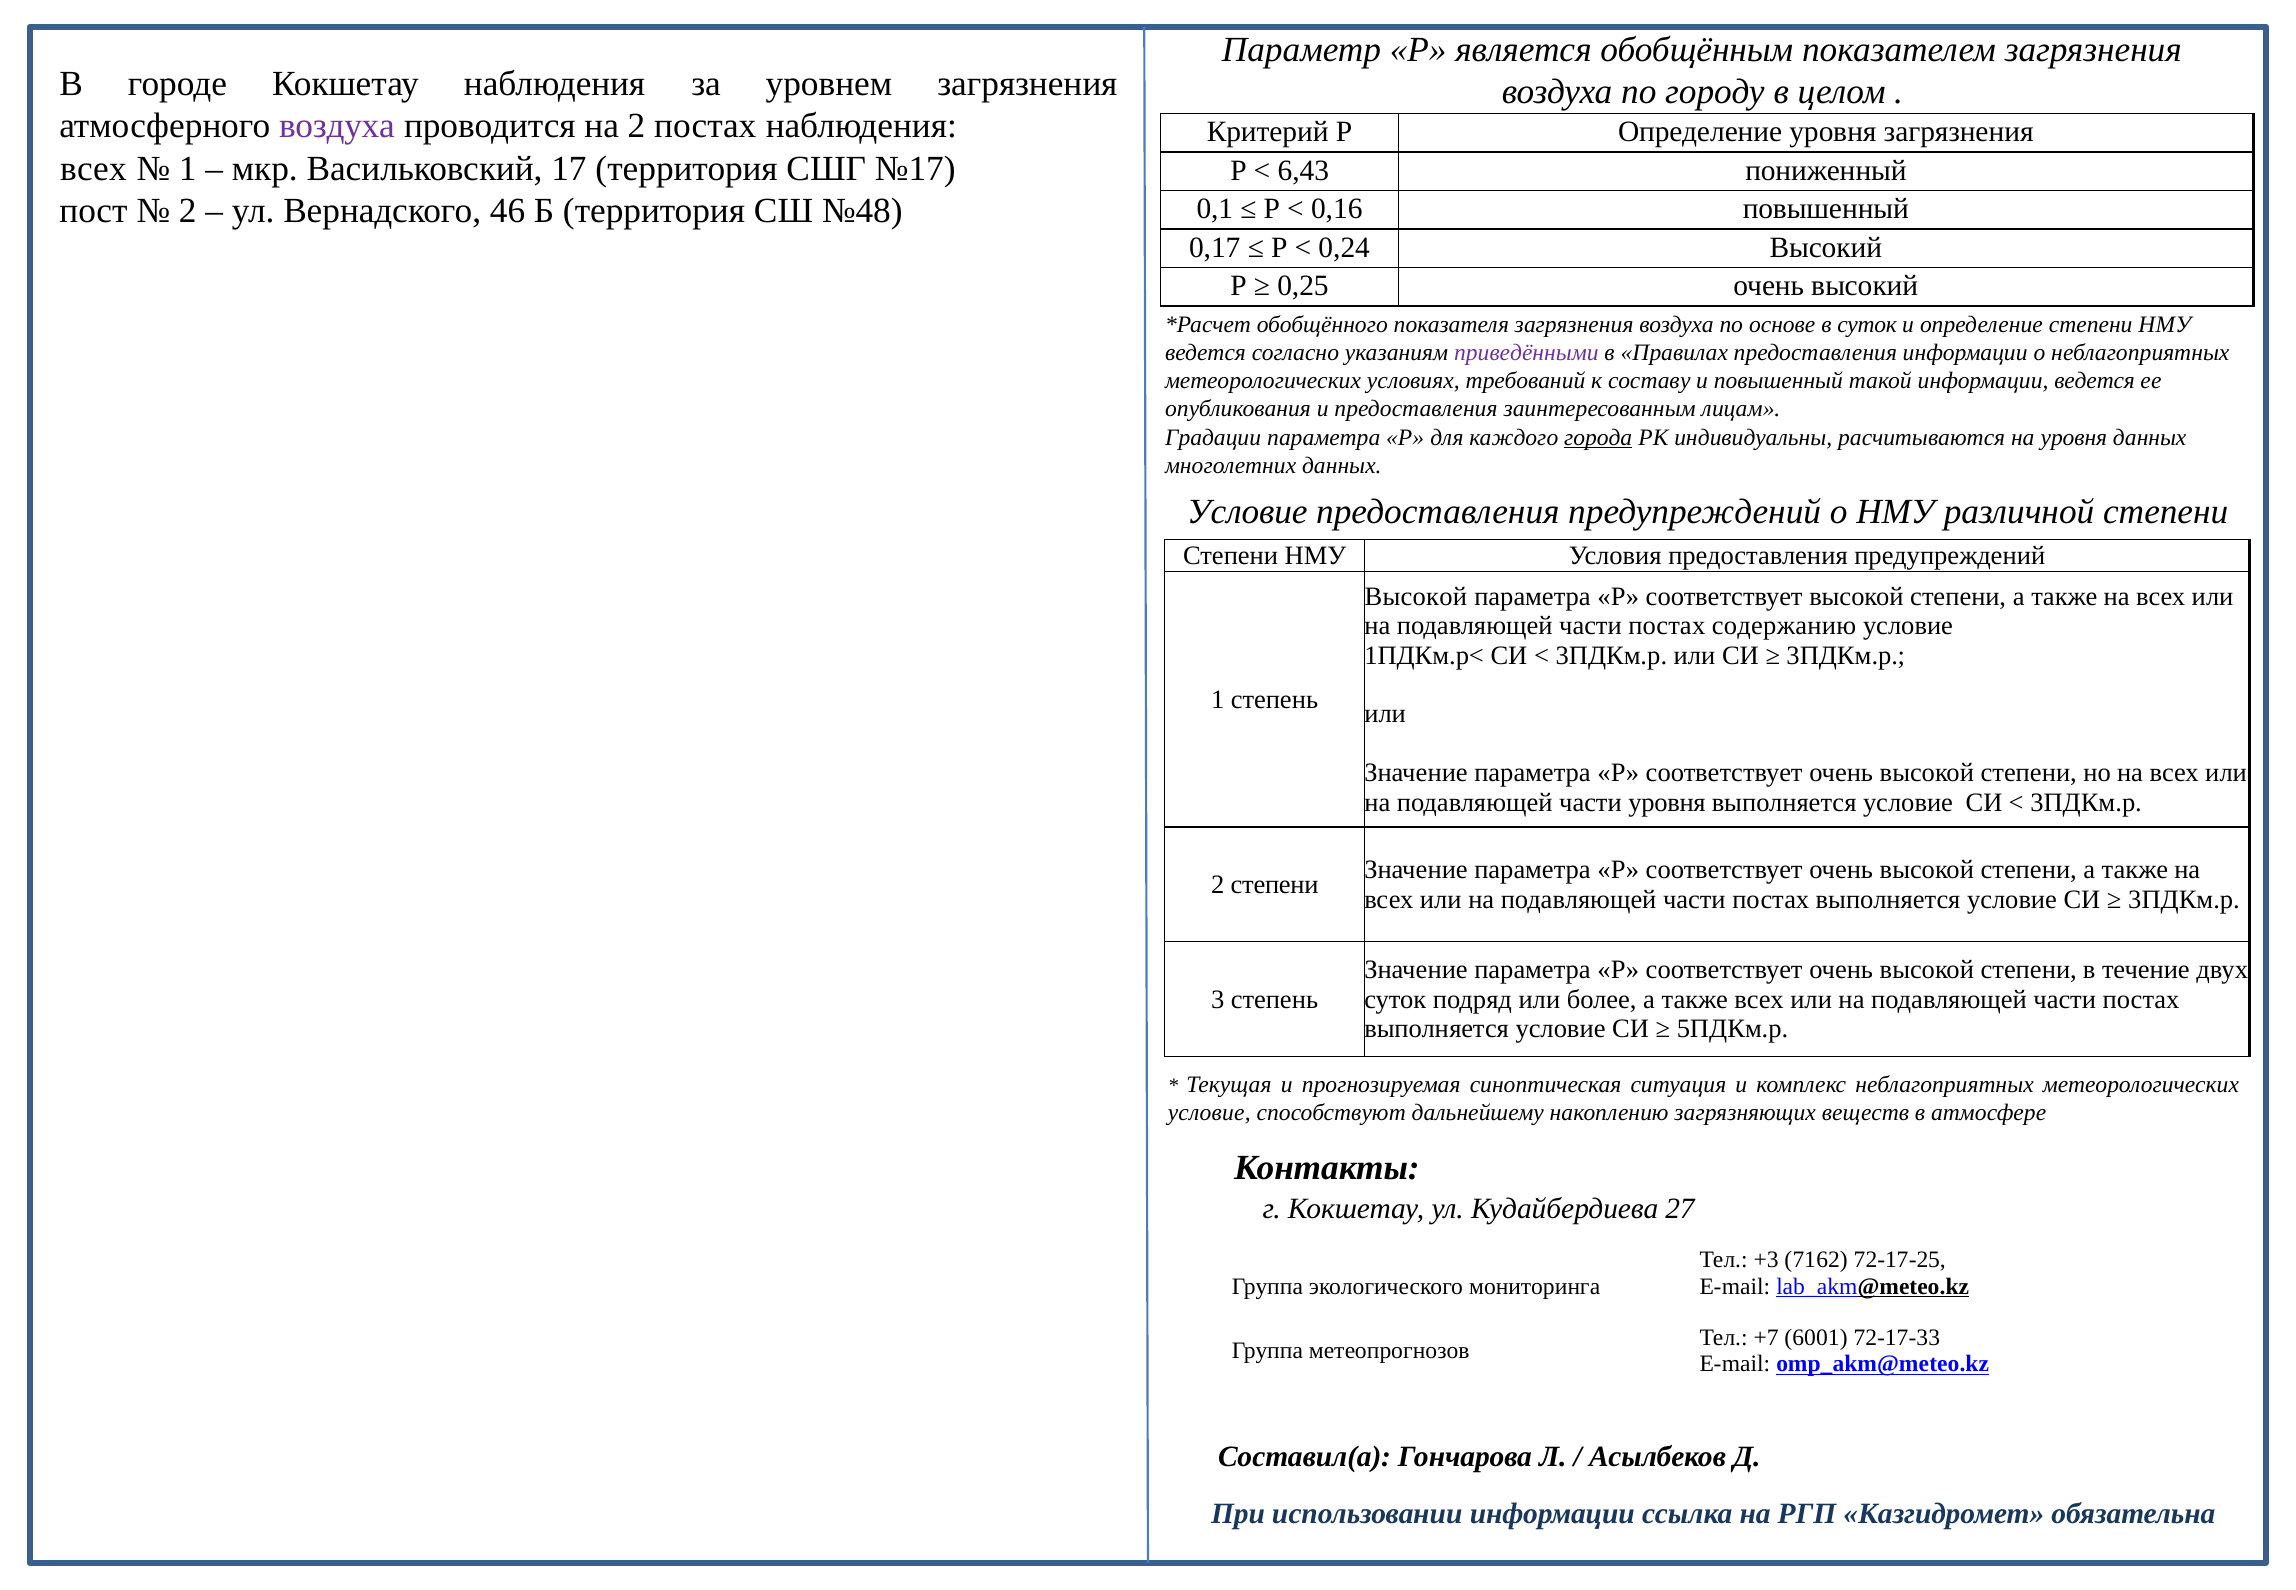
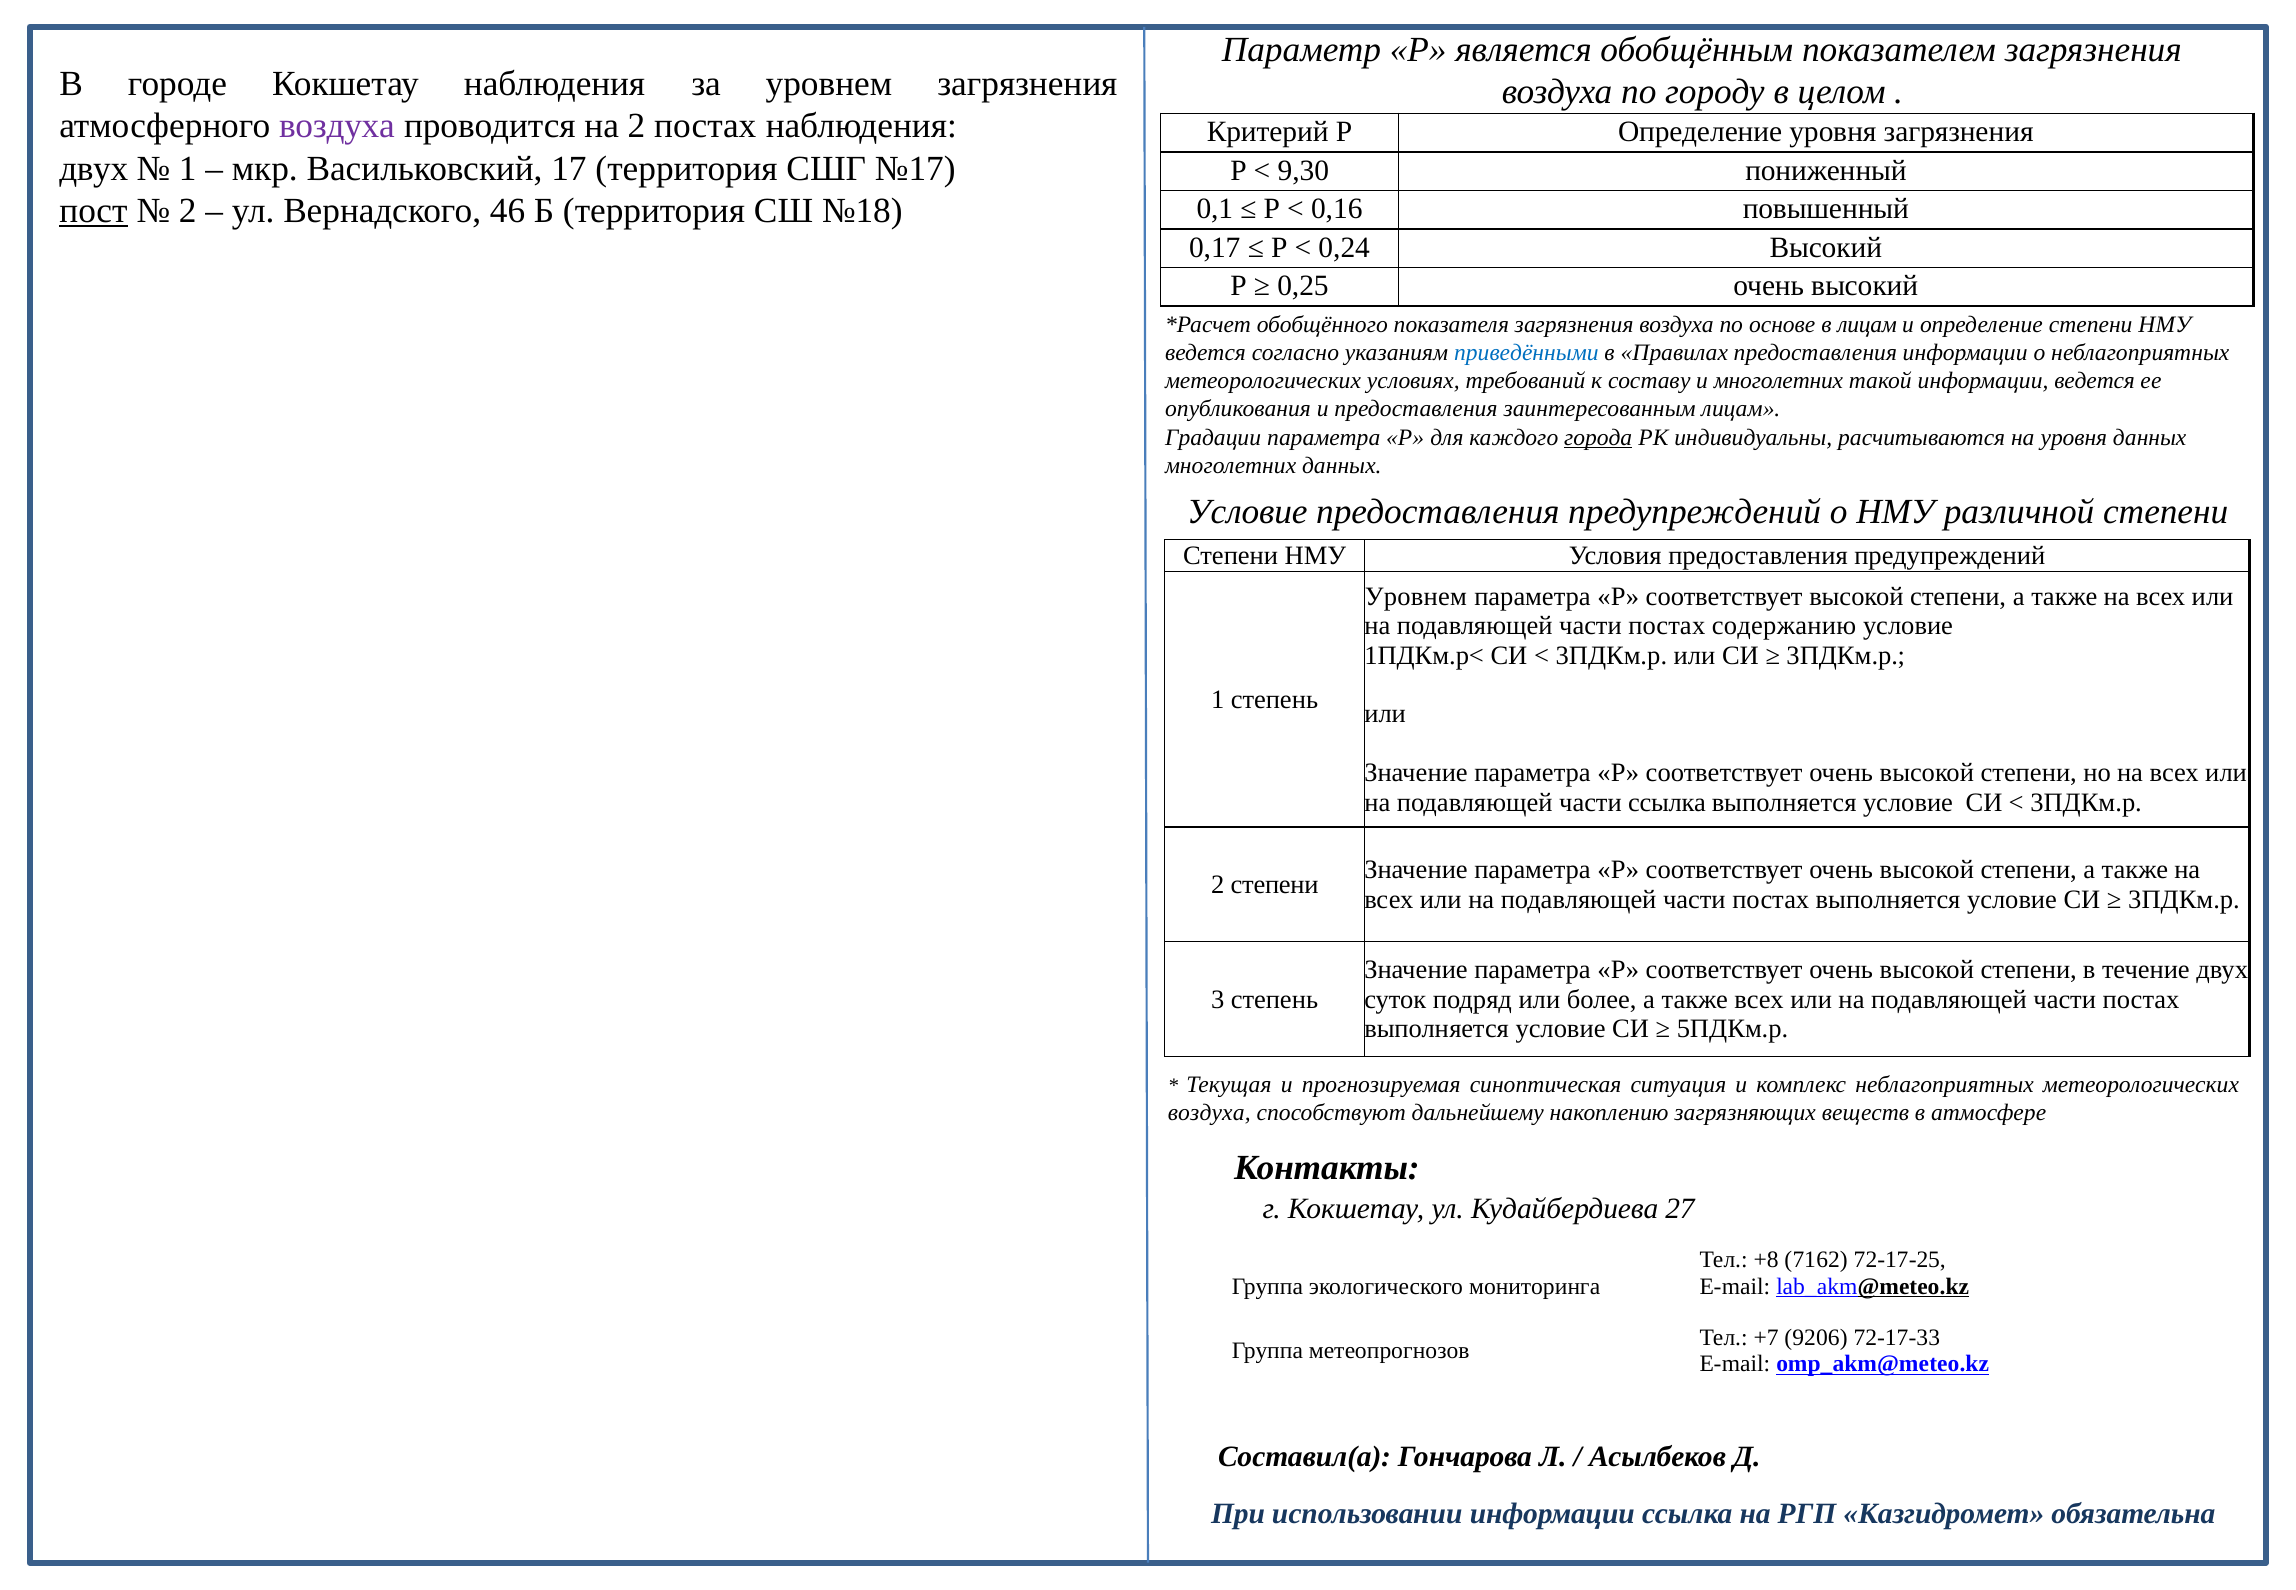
всех at (93, 168): всех -> двух
6,43: 6,43 -> 9,30
пост underline: none -> present
№48: №48 -> №18
в суток: суток -> лицам
приведёнными colour: purple -> blue
и повышенный: повышенный -> многолетних
Высокой at (1416, 597): Высокой -> Уровнем
части уровня: уровня -> ссылка
условие at (1209, 1113): условие -> воздуха
+3: +3 -> +8
6001: 6001 -> 9206
